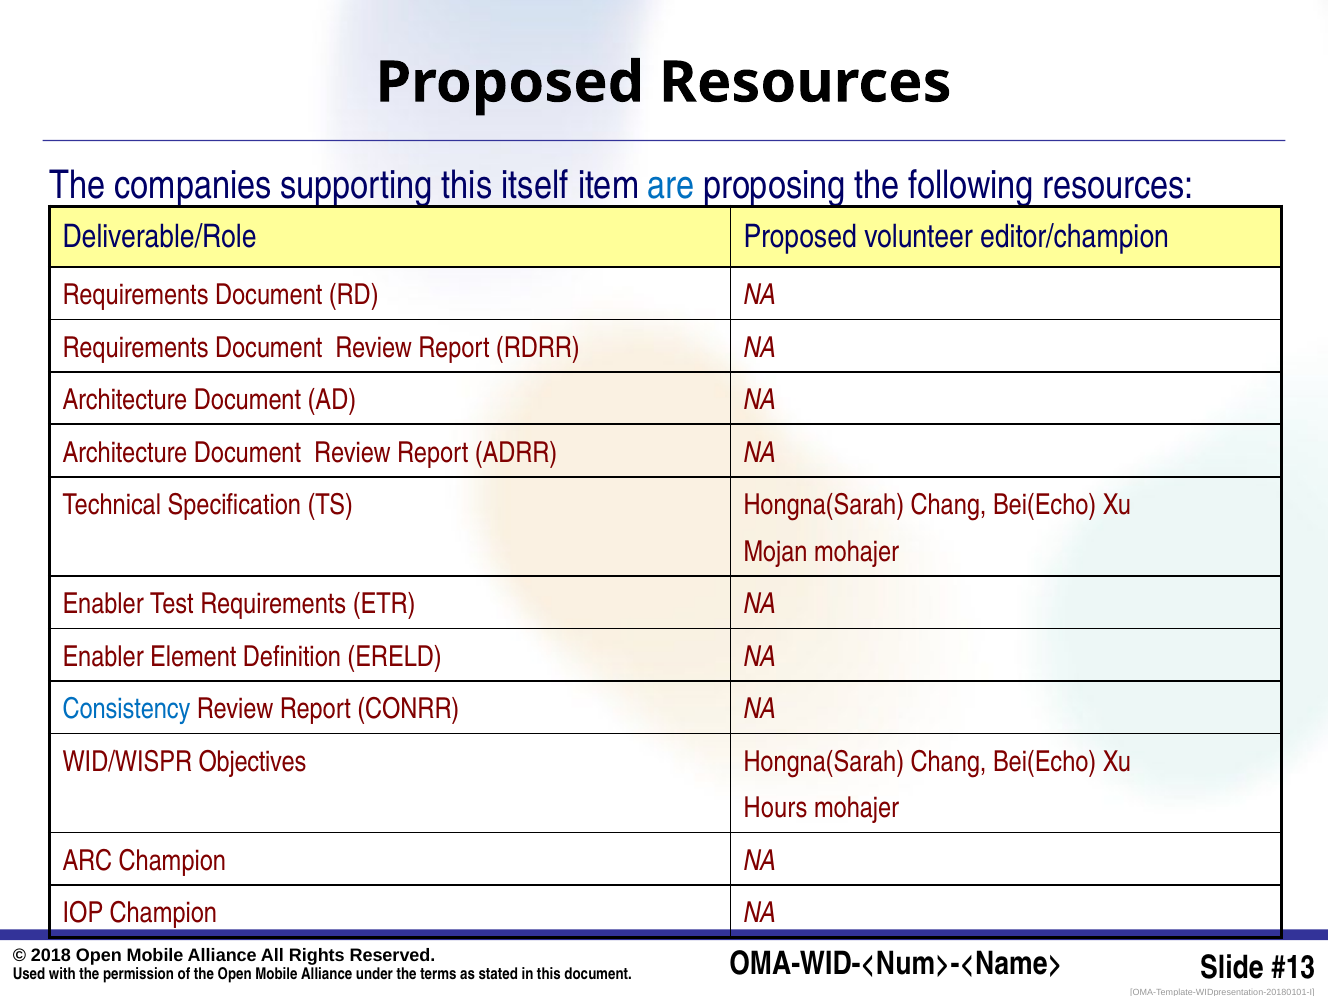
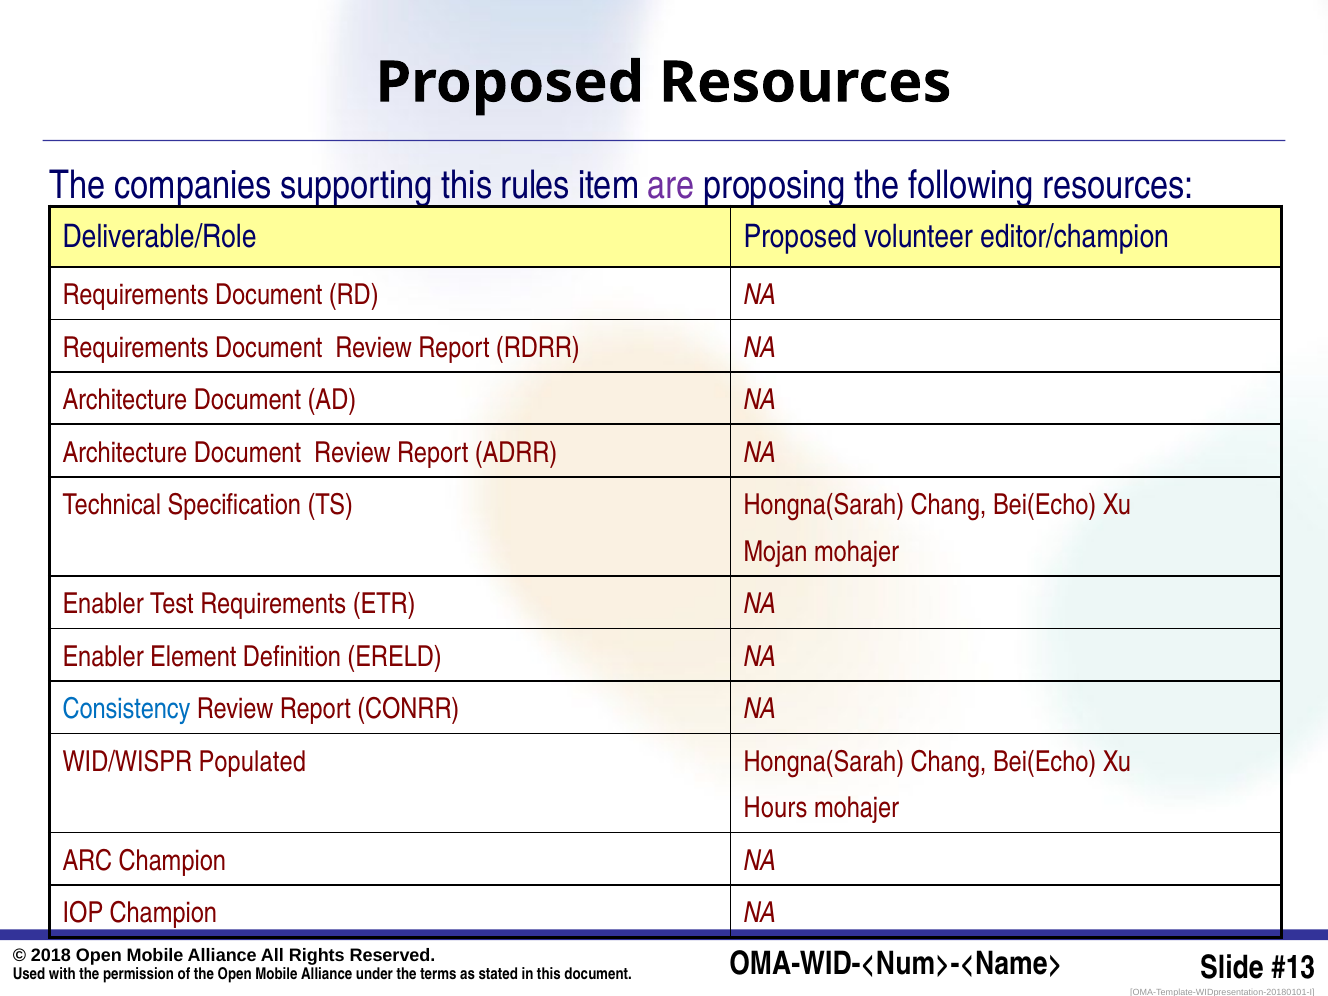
itself: itself -> rules
are colour: blue -> purple
Objectives: Objectives -> Populated
